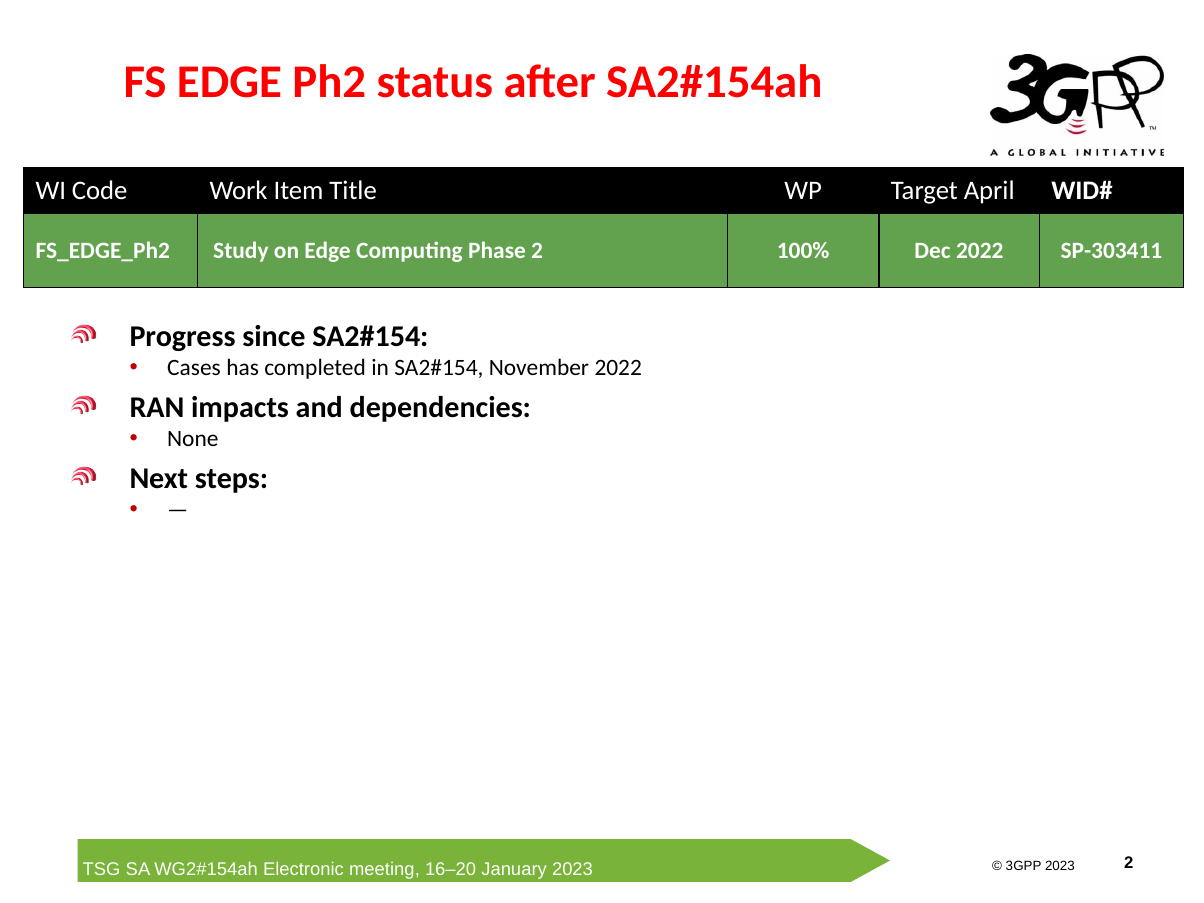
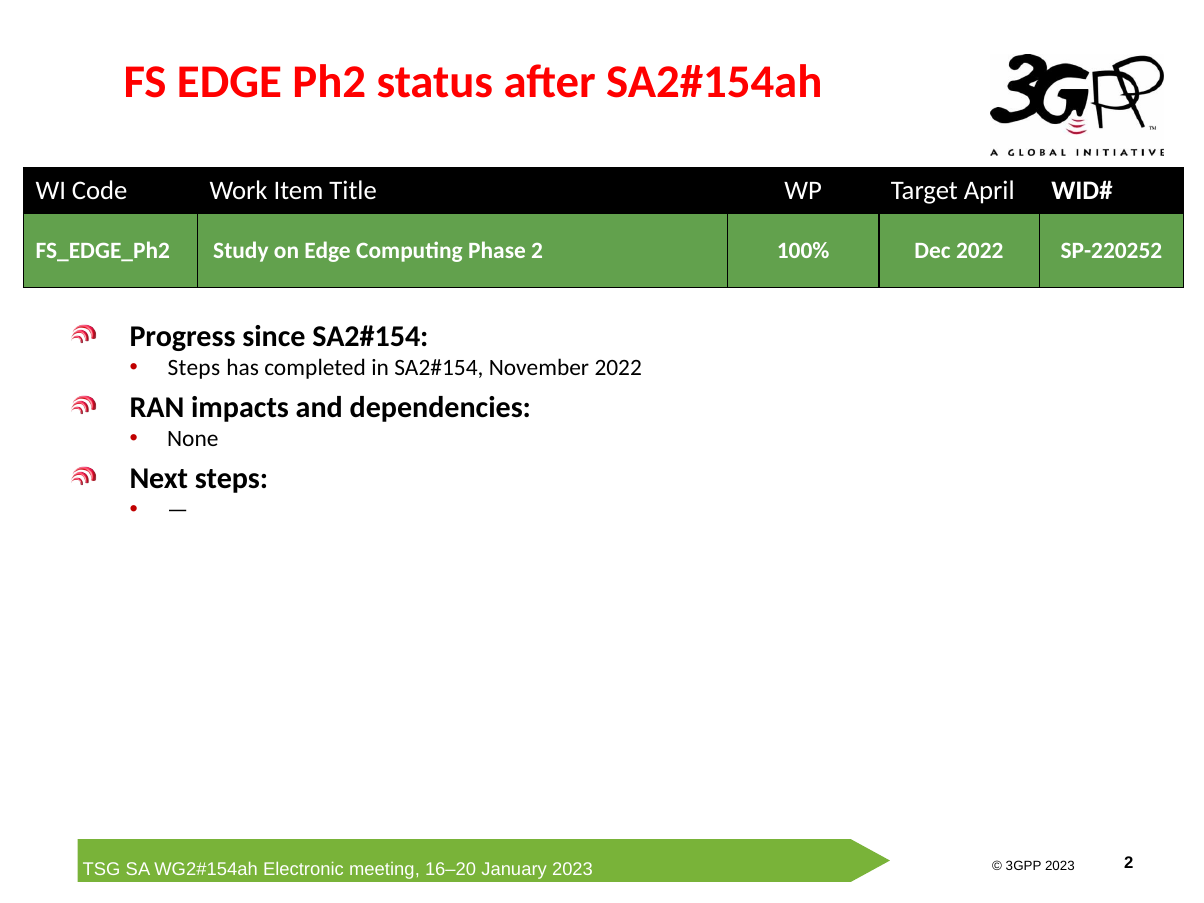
SP-303411: SP-303411 -> SP-220252
Cases at (194, 368): Cases -> Steps
